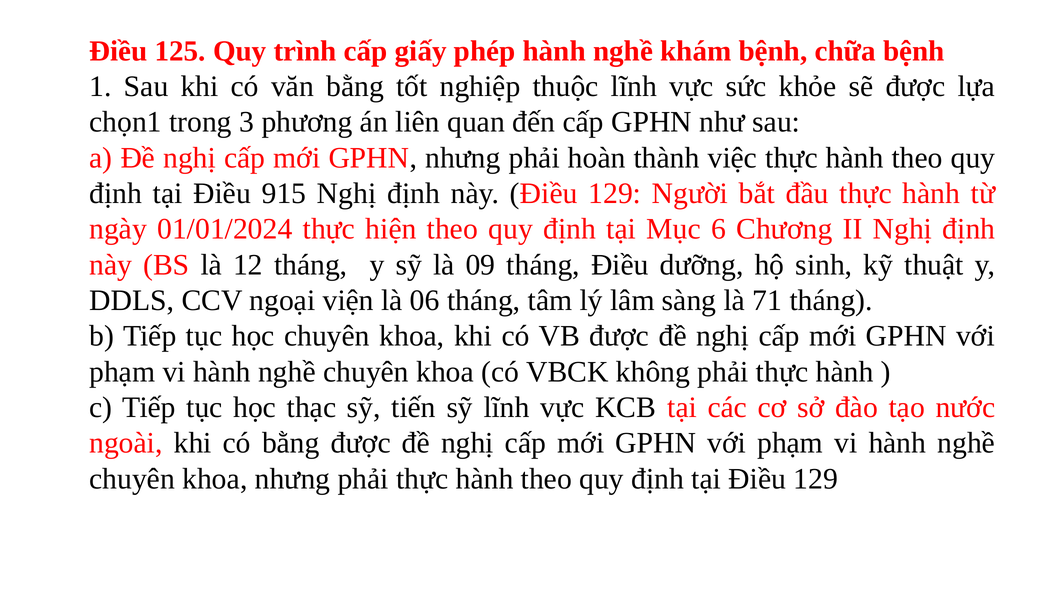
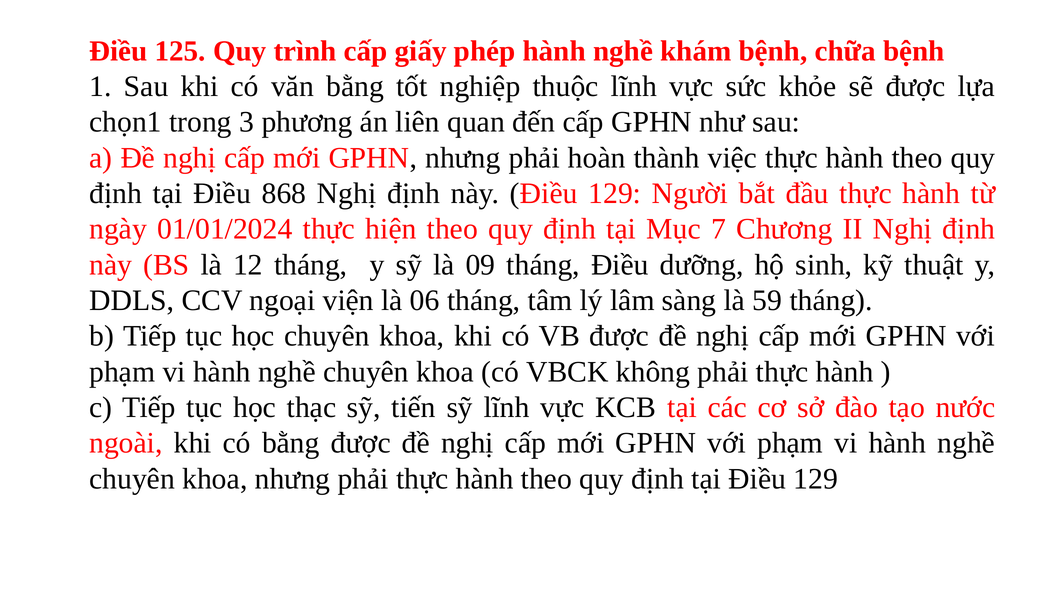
915: 915 -> 868
6: 6 -> 7
71: 71 -> 59
